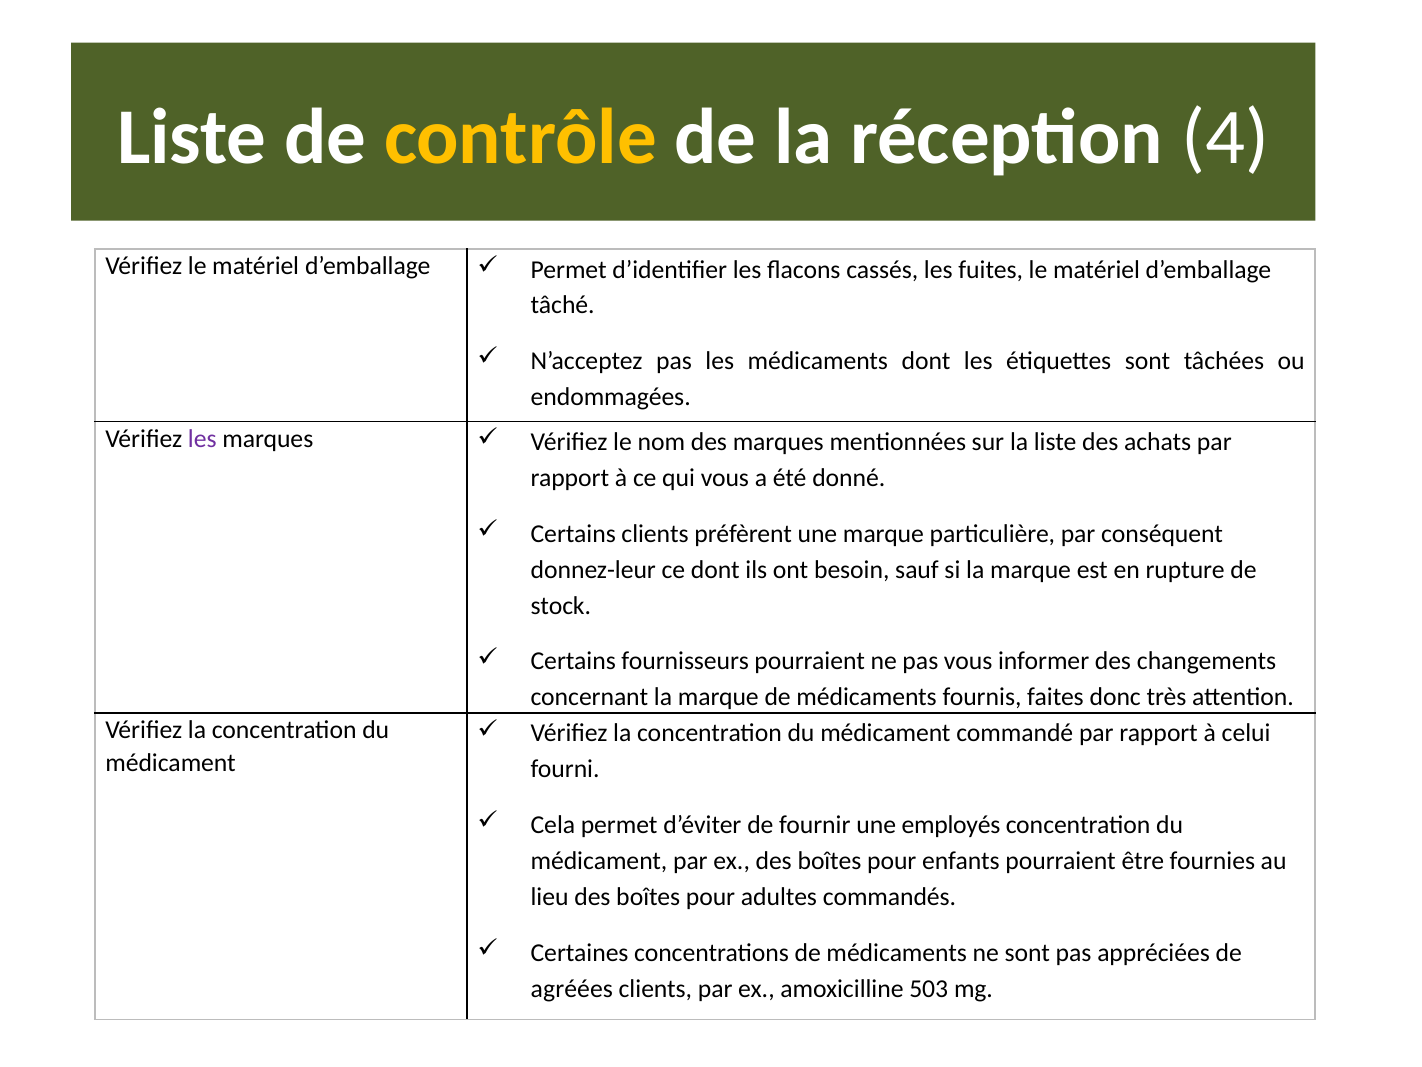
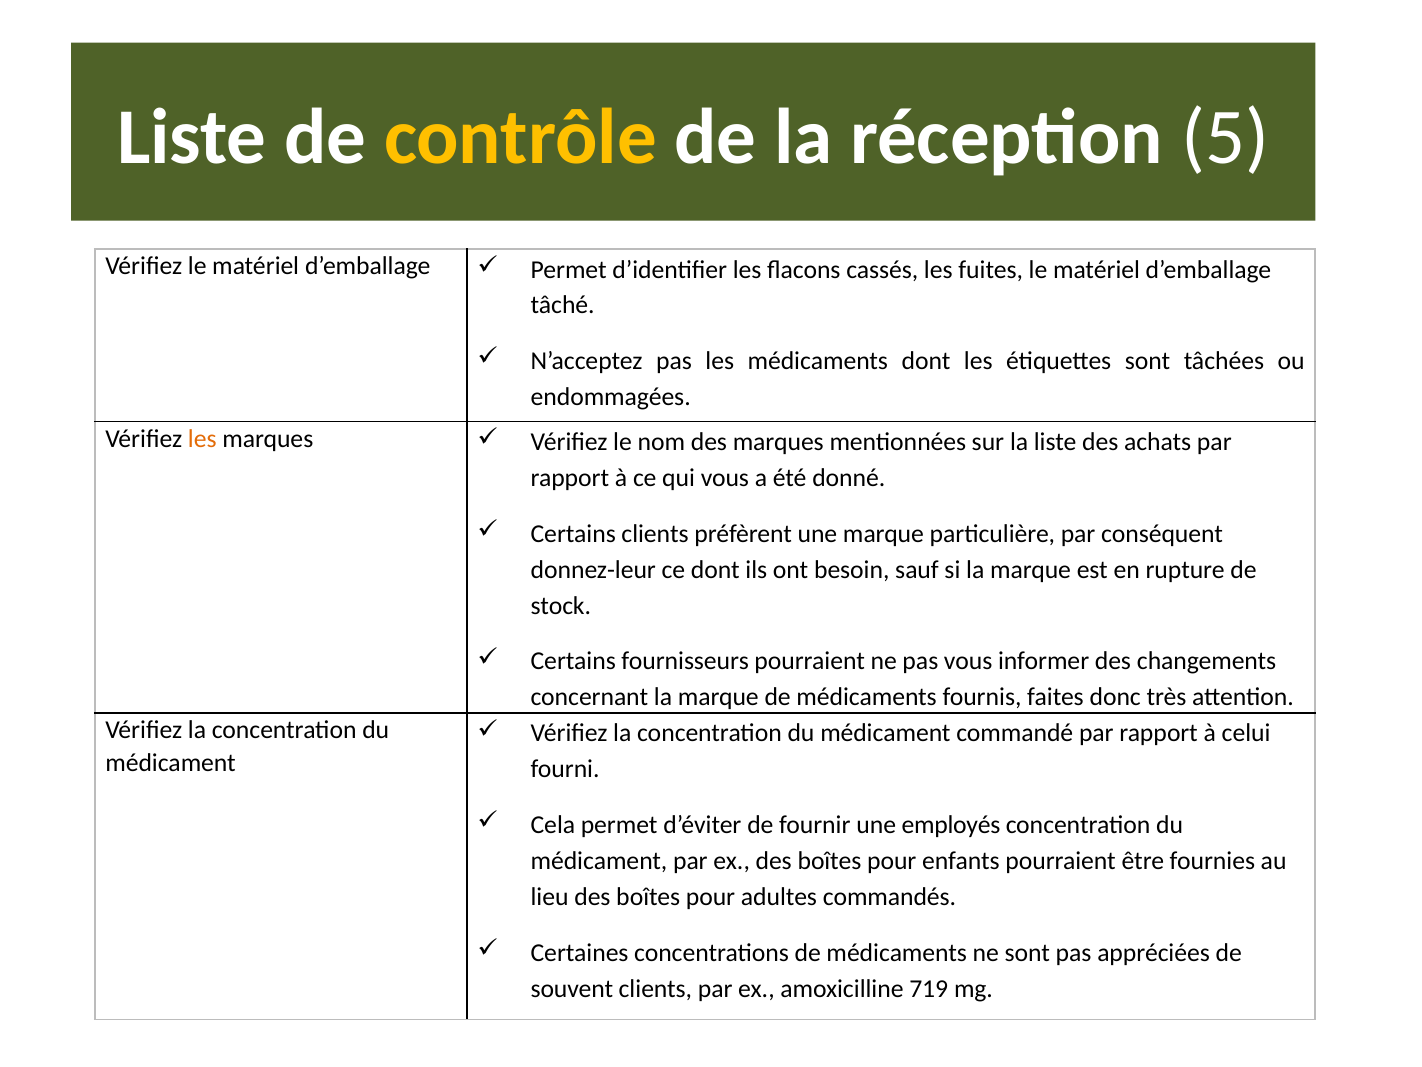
4: 4 -> 5
les at (202, 439) colour: purple -> orange
agréées: agréées -> souvent
503: 503 -> 719
